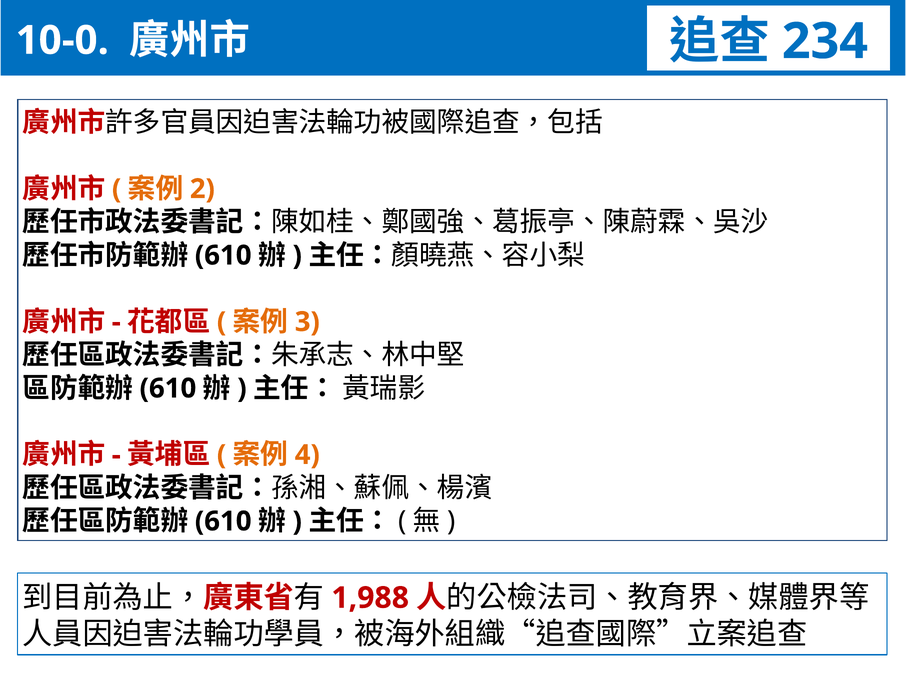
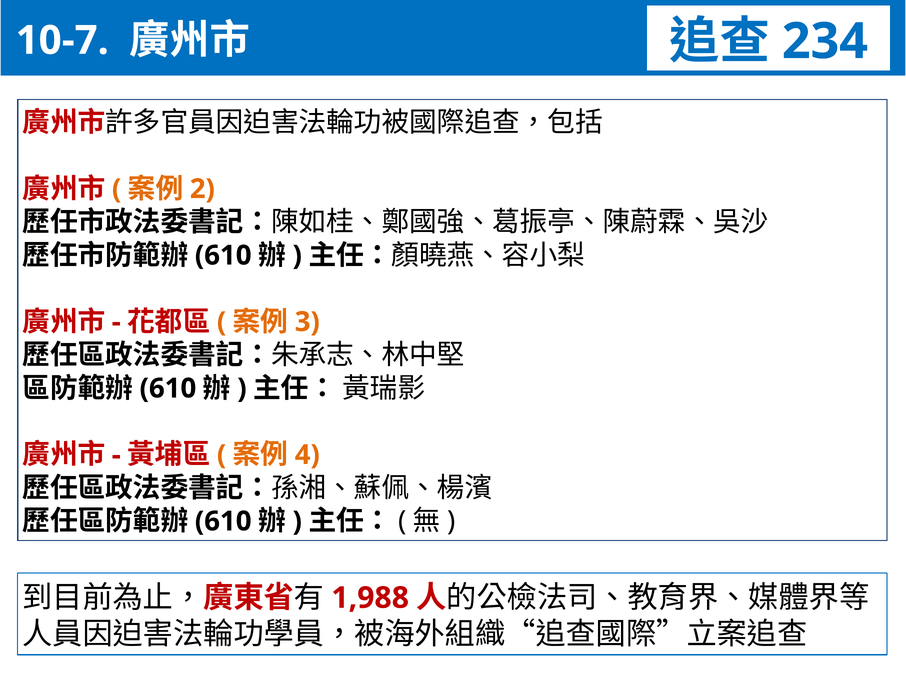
10-0: 10-0 -> 10-7
